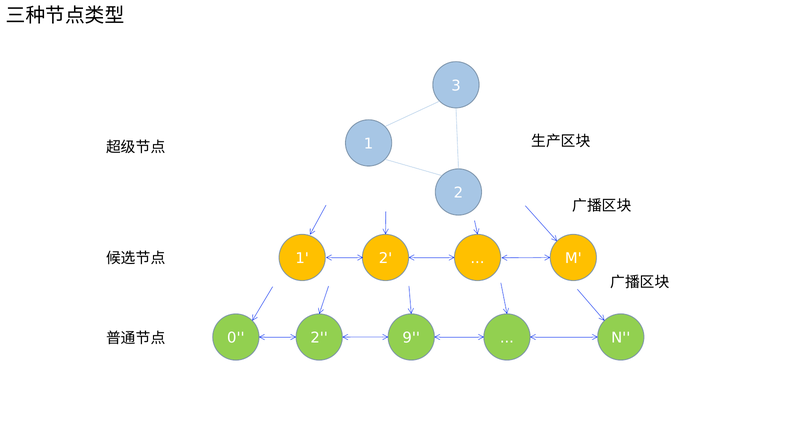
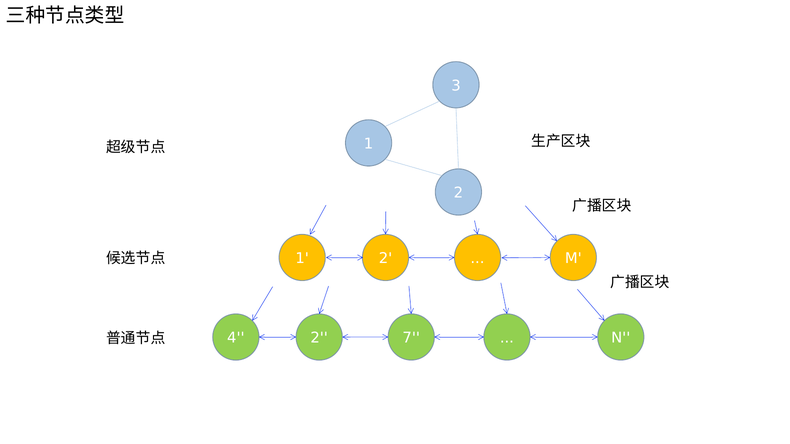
0: 0 -> 4
9: 9 -> 7
